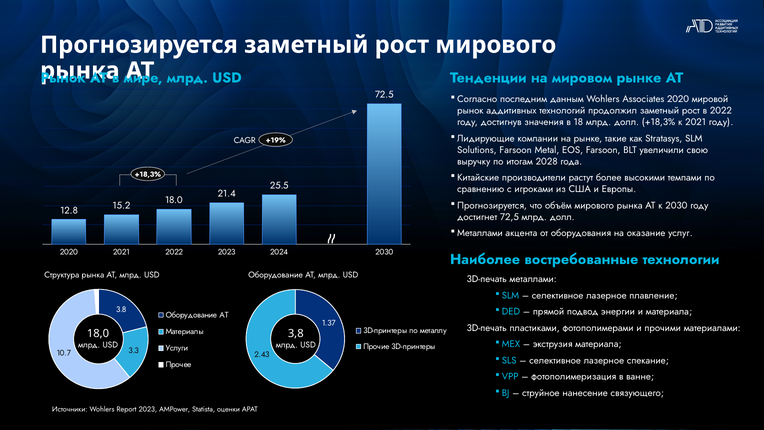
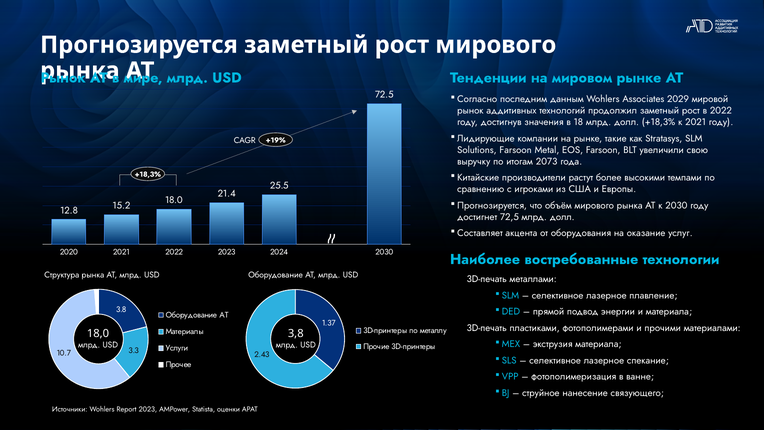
Associates 2020: 2020 -> 2029
2028: 2028 -> 2073
Металлами at (480, 233): Металлами -> Составляет
